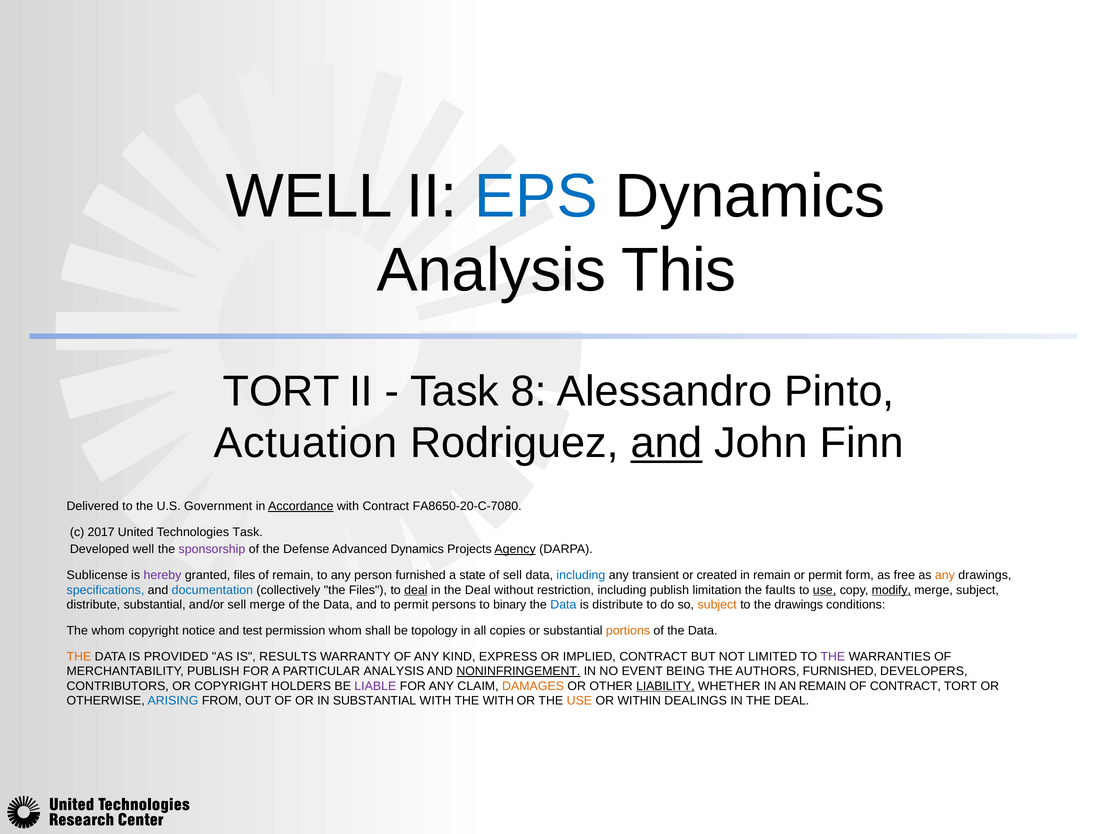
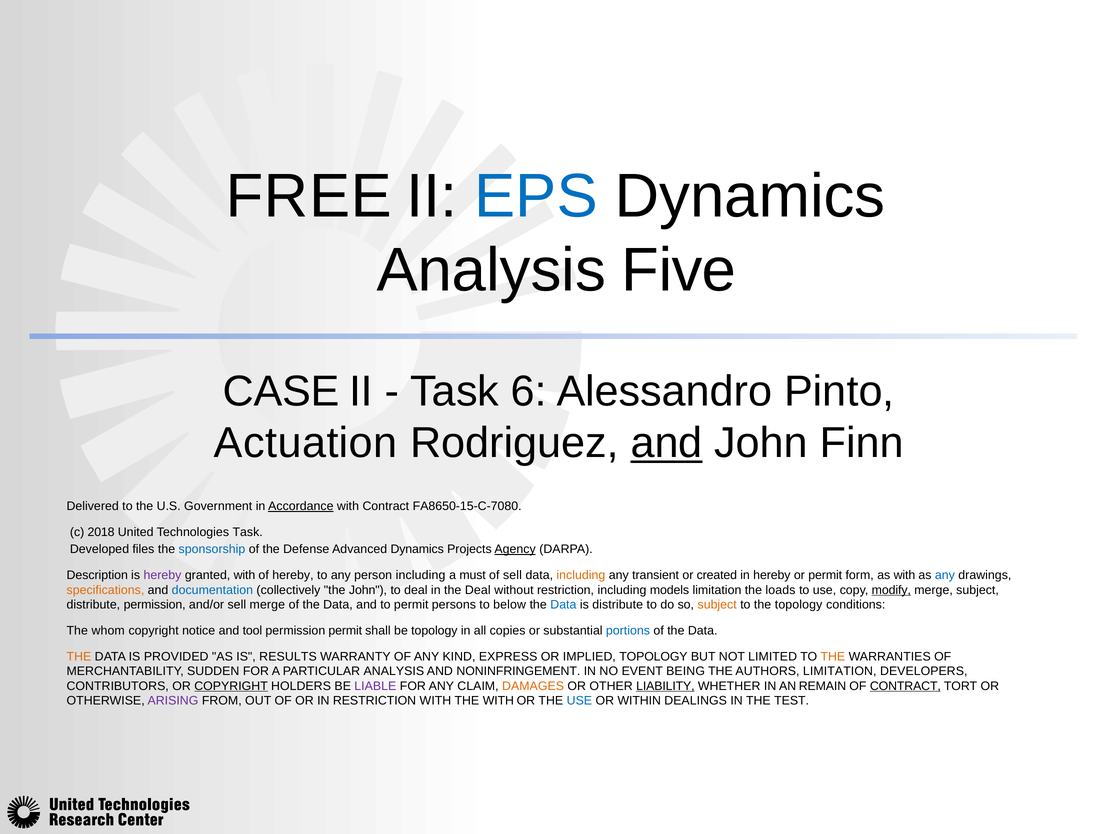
WELL at (309, 196): WELL -> FREE
This: This -> Five
TORT at (281, 391): TORT -> CASE
8: 8 -> 6
FA8650-20-C-7080: FA8650-20-C-7080 -> FA8650-15-C-7080
2017: 2017 -> 2018
Developed well: well -> files
sponsorship colour: purple -> blue
Sublicense: Sublicense -> Description
granted files: files -> with
of remain: remain -> hereby
person furnished: furnished -> including
state: state -> must
including at (581, 575) colour: blue -> orange
in remain: remain -> hereby
as free: free -> with
any at (945, 575) colour: orange -> blue
specifications colour: blue -> orange
the Files: Files -> John
deal at (416, 589) underline: present -> none
including publish: publish -> models
faults: faults -> loads
use at (824, 589) underline: present -> none
distribute substantial: substantial -> permission
binary: binary -> below
the drawings: drawings -> topology
test: test -> tool
permission whom: whom -> permit
portions colour: orange -> blue
IMPLIED CONTRACT: CONTRACT -> TOPOLOGY
THE at (833, 656) colour: purple -> orange
MERCHANTABILITY PUBLISH: PUBLISH -> SUDDEN
NONINFRINGEMENT underline: present -> none
AUTHORS FURNISHED: FURNISHED -> LIMITATION
COPYRIGHT at (231, 685) underline: none -> present
CONTRACT at (905, 685) underline: none -> present
ARISING colour: blue -> purple
IN SUBSTANTIAL: SUBSTANTIAL -> RESTRICTION
USE at (579, 700) colour: orange -> blue
DEALINGS IN THE DEAL: DEAL -> TEST
